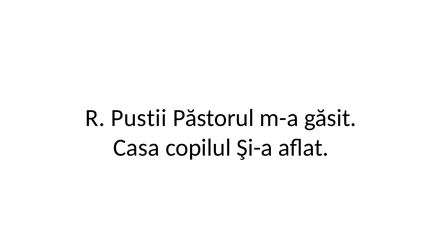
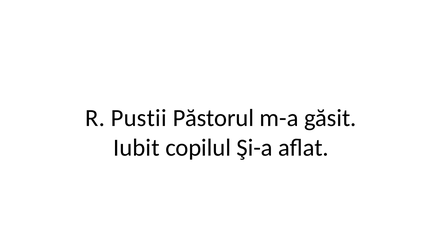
Casa: Casa -> Iubit
